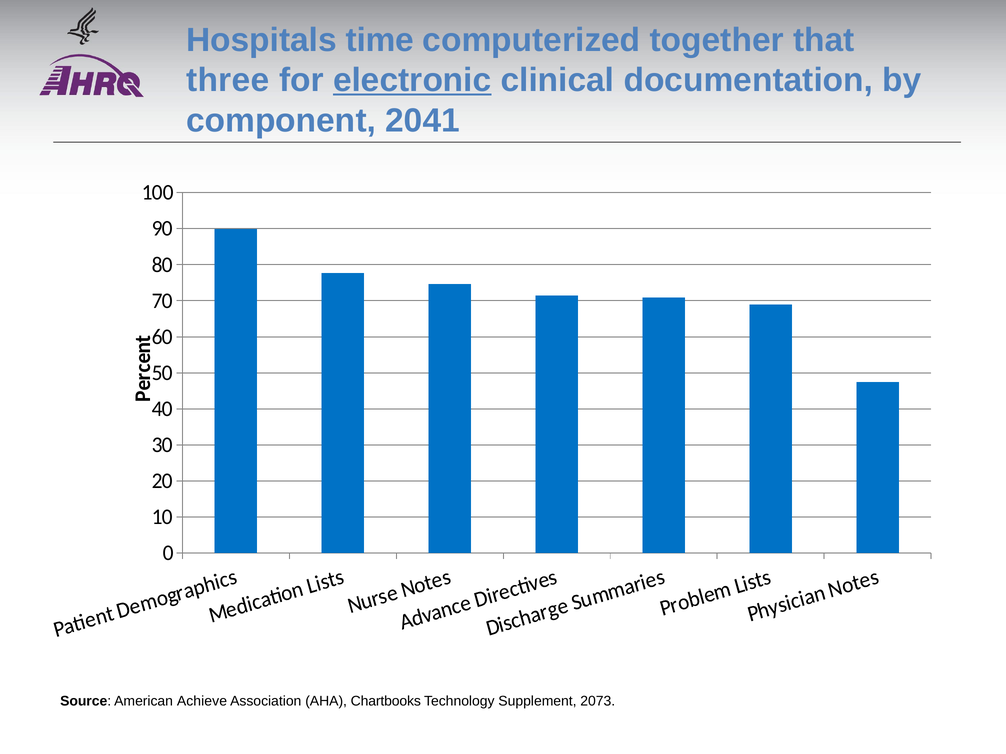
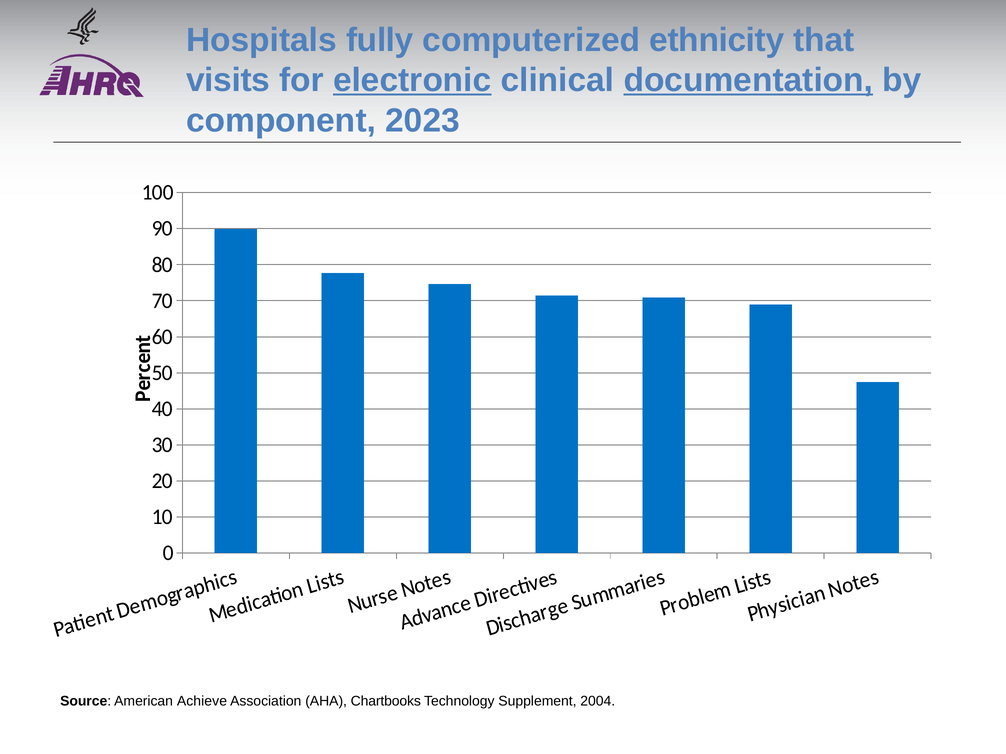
time: time -> fully
together: together -> ethnicity
three: three -> visits
documentation underline: none -> present
2041: 2041 -> 2023
2073: 2073 -> 2004
